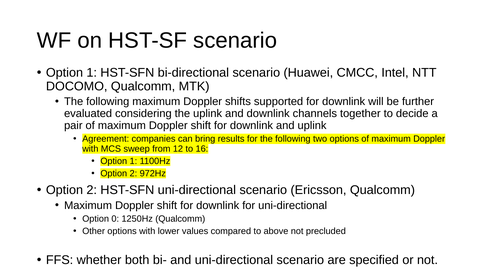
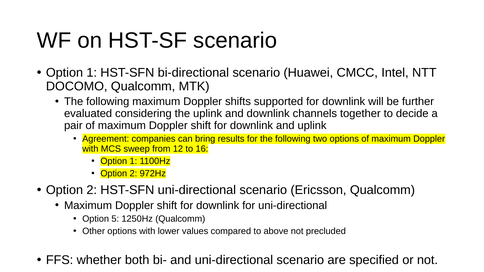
0: 0 -> 5
